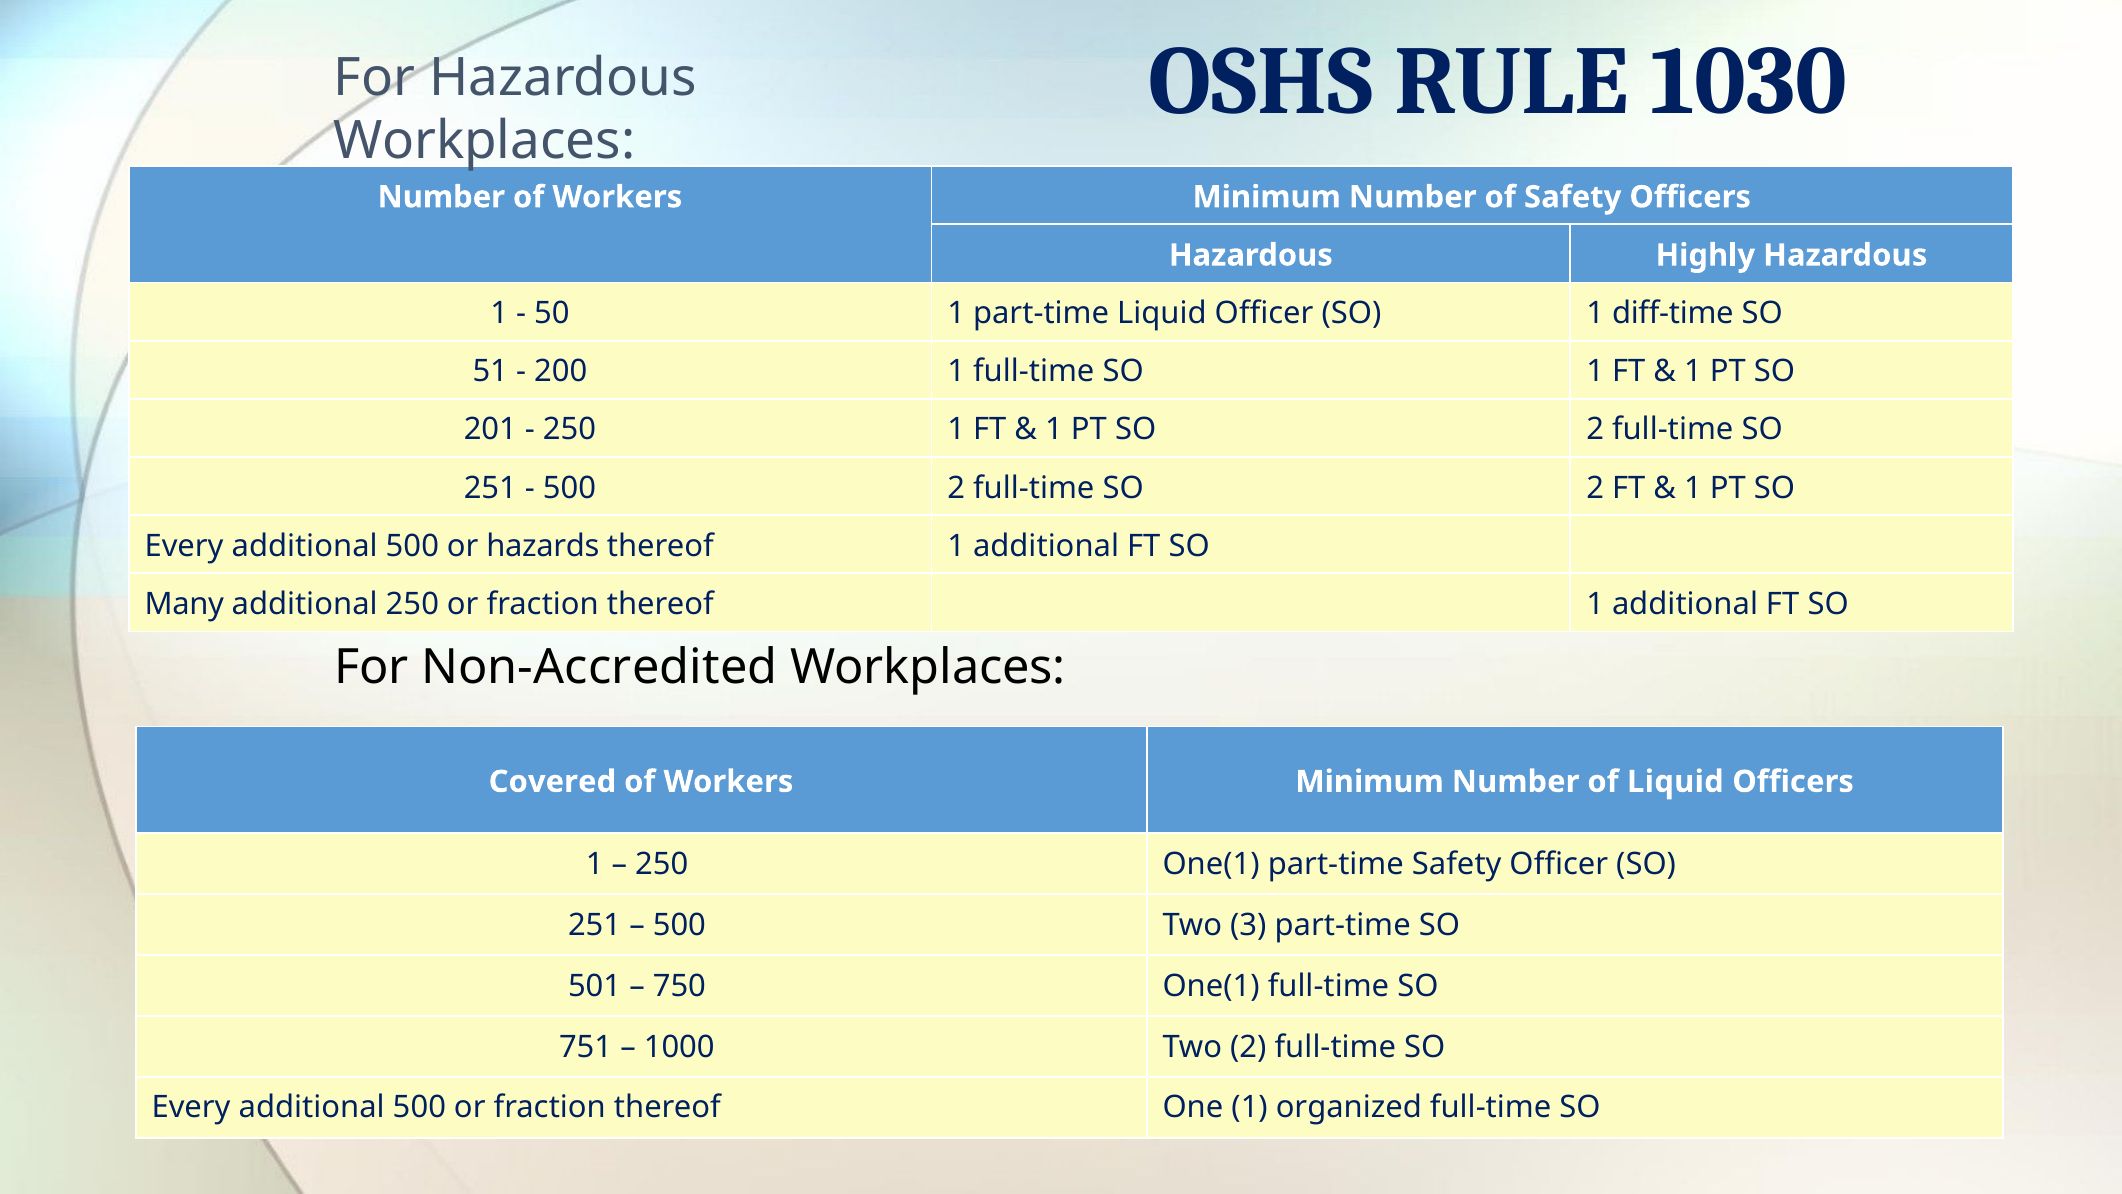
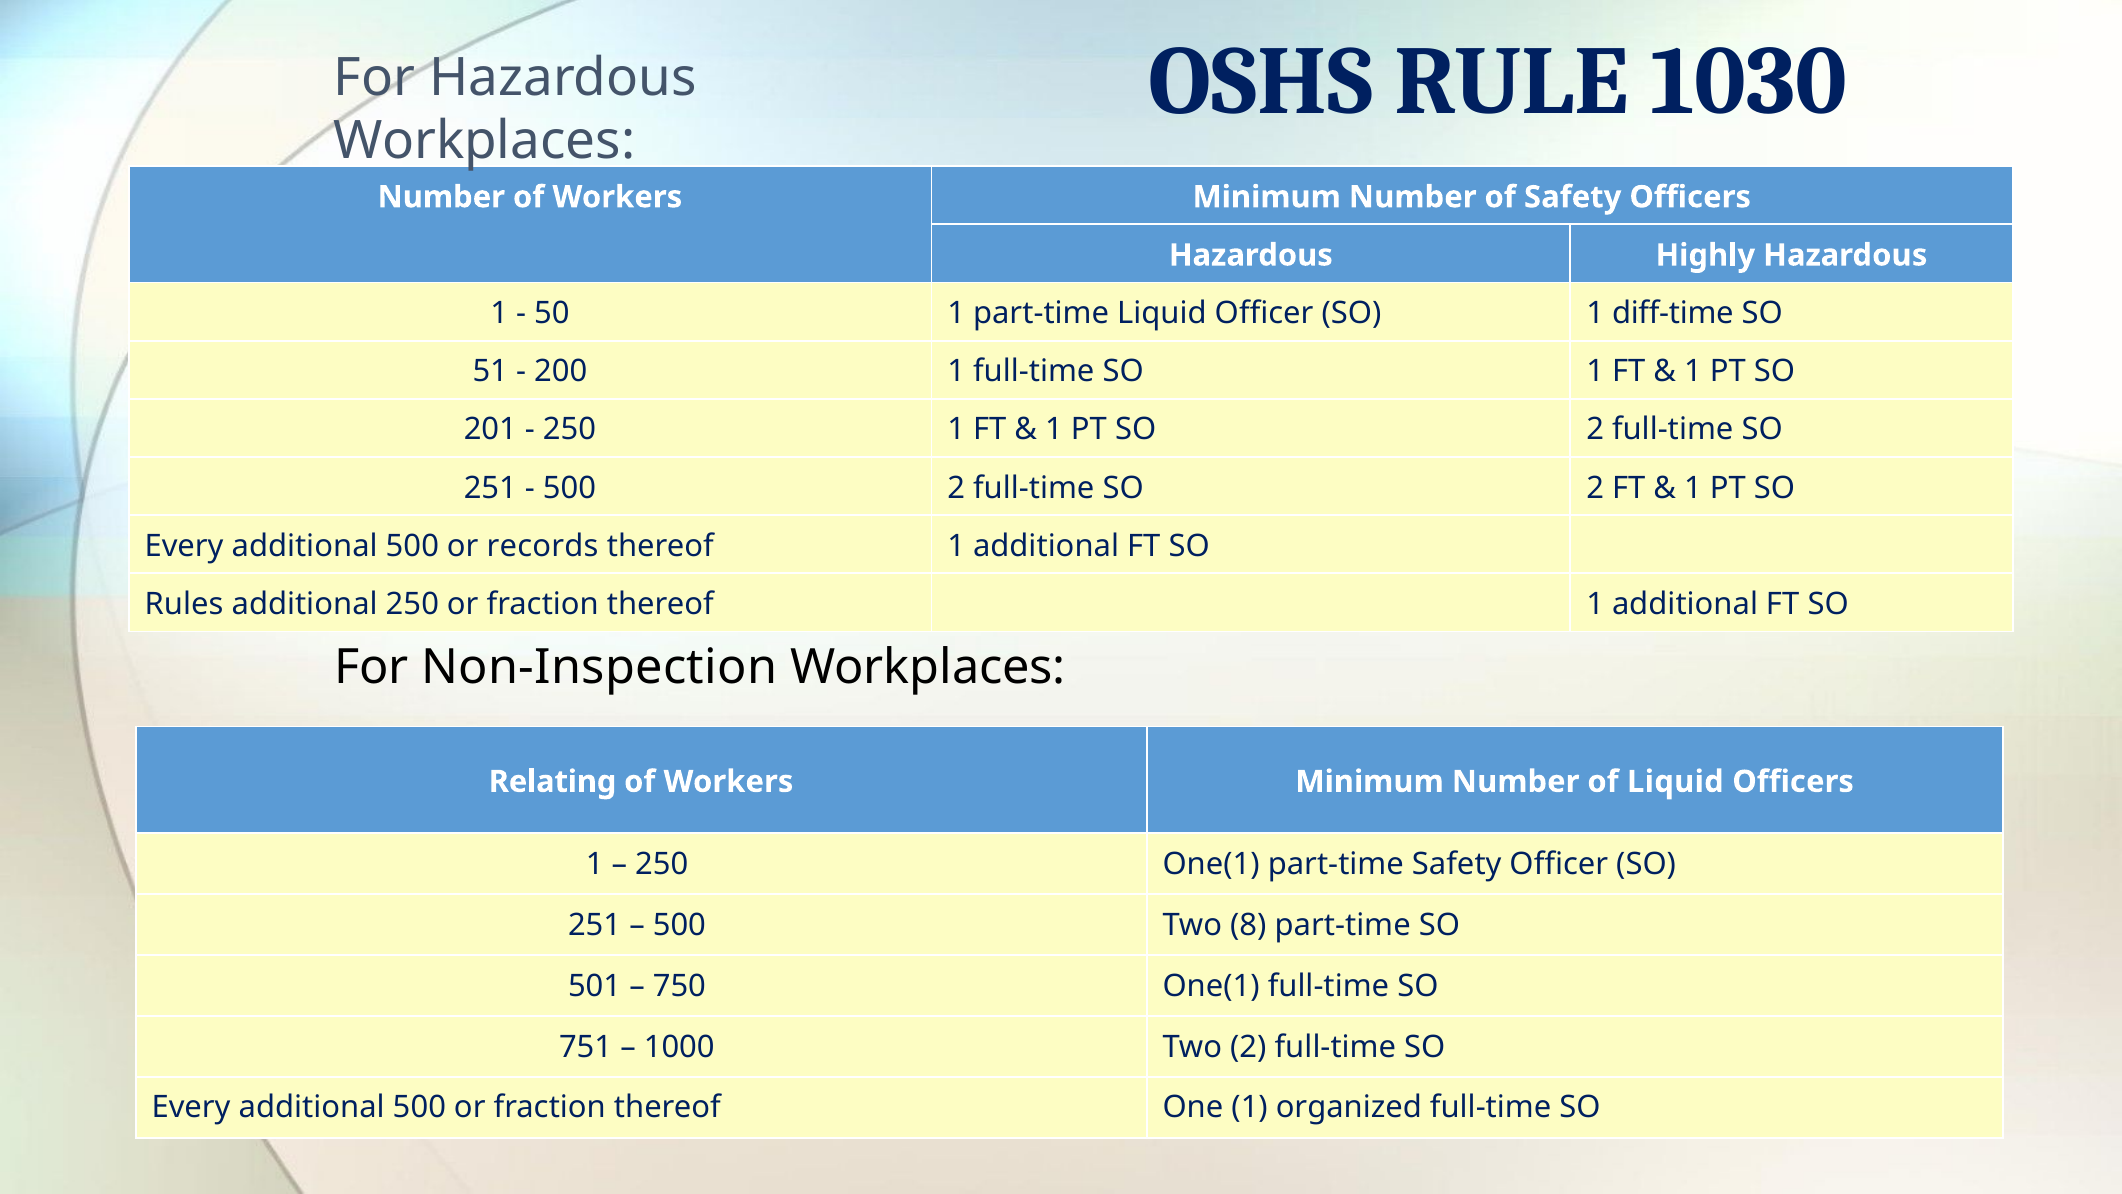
hazards: hazards -> records
Many: Many -> Rules
Non-Accredited: Non-Accredited -> Non-Inspection
Covered: Covered -> Relating
3: 3 -> 8
